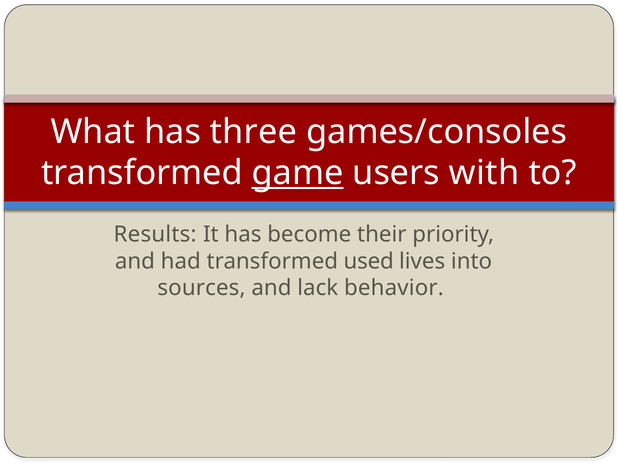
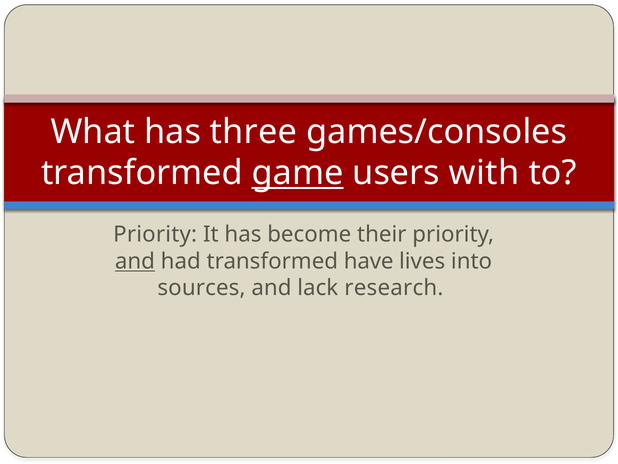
Results at (155, 234): Results -> Priority
and at (135, 261) underline: none -> present
used: used -> have
behavior: behavior -> research
